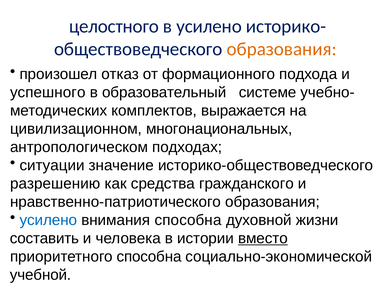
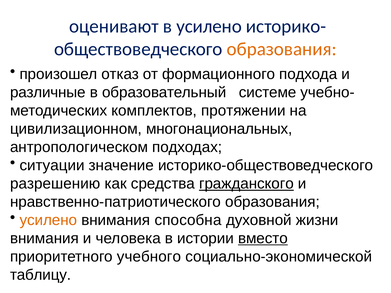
целостного: целостного -> оценивают
успешного: успешного -> различные
выражается: выражается -> протяжении
гражданского underline: none -> present
усилено at (48, 220) colour: blue -> orange
составить at (44, 239): составить -> внимания
приоритетного способна: способна -> учебного
учебной: учебной -> таблицу
